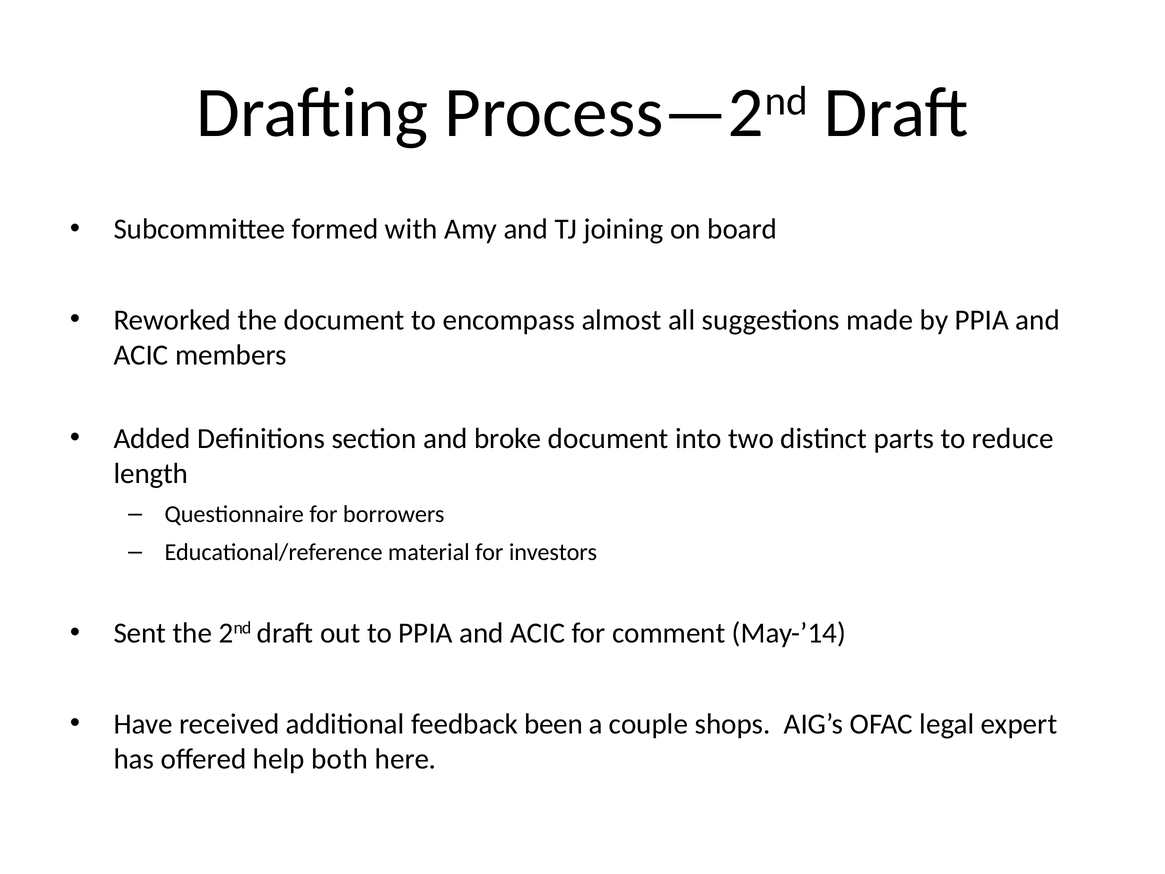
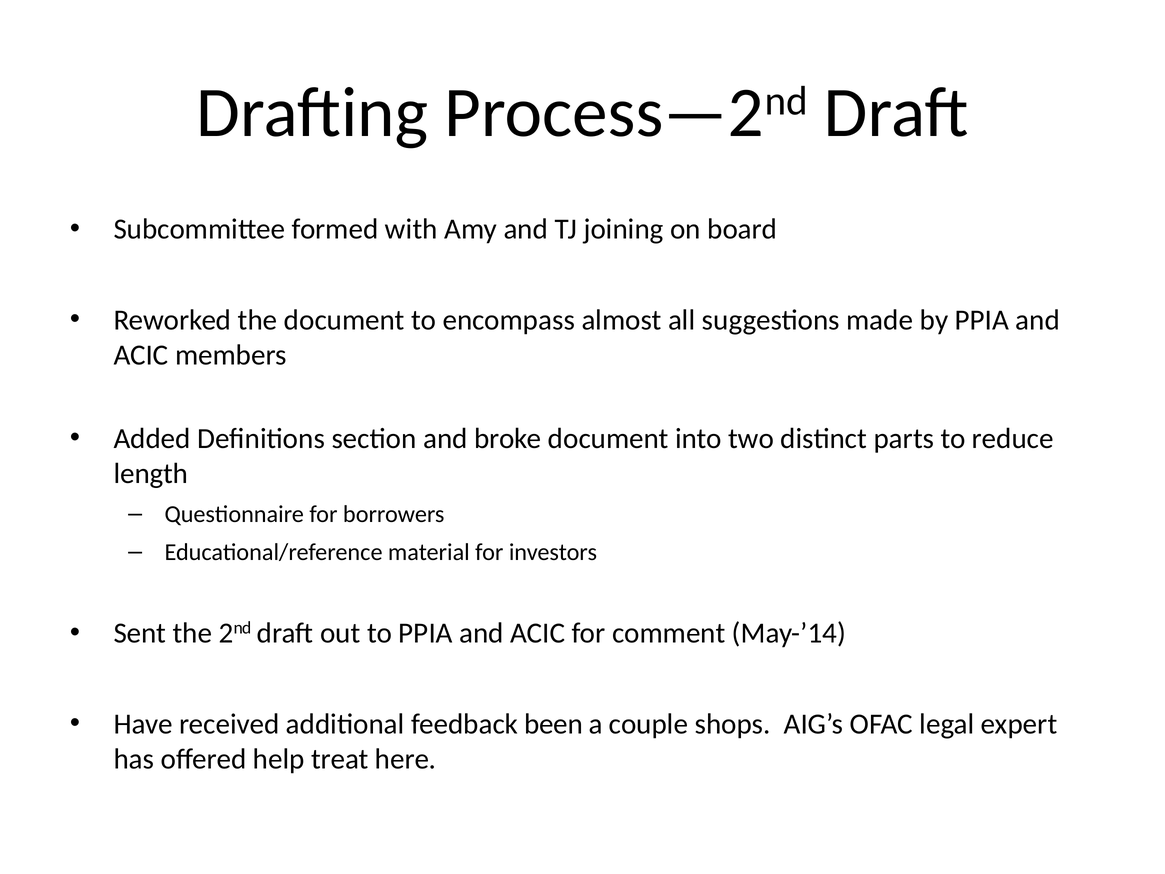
both: both -> treat
